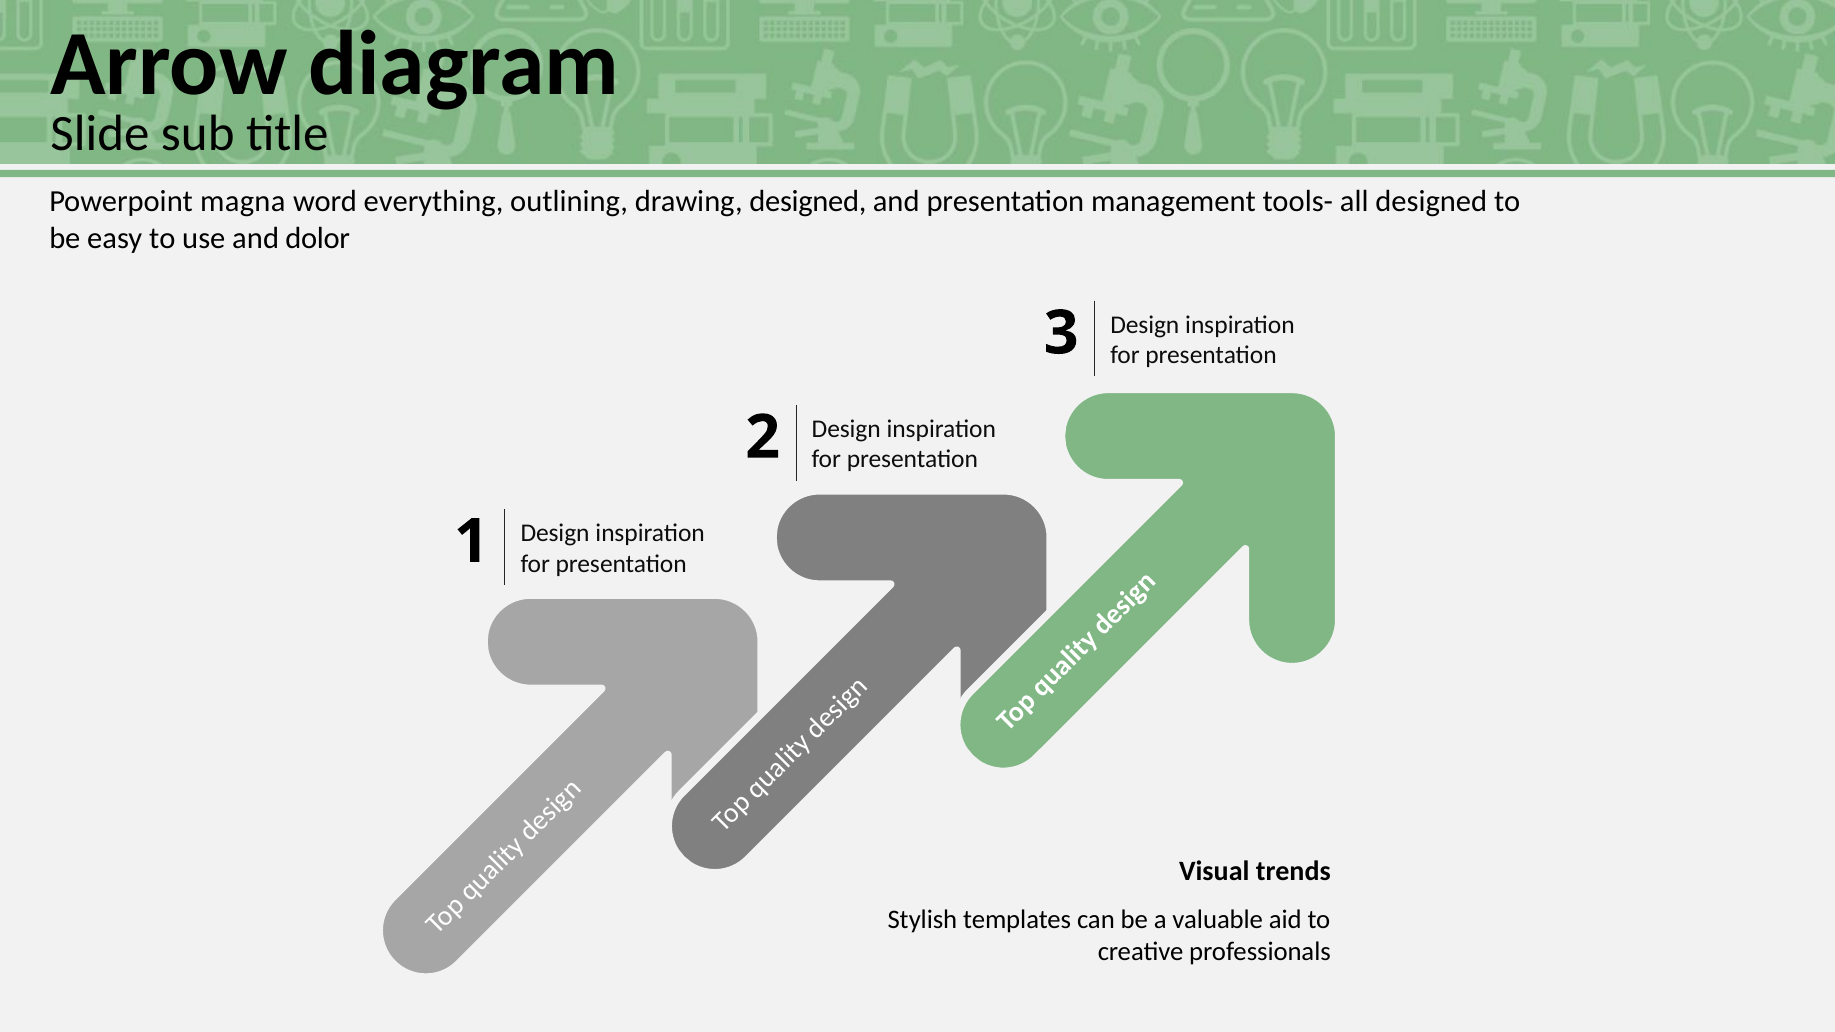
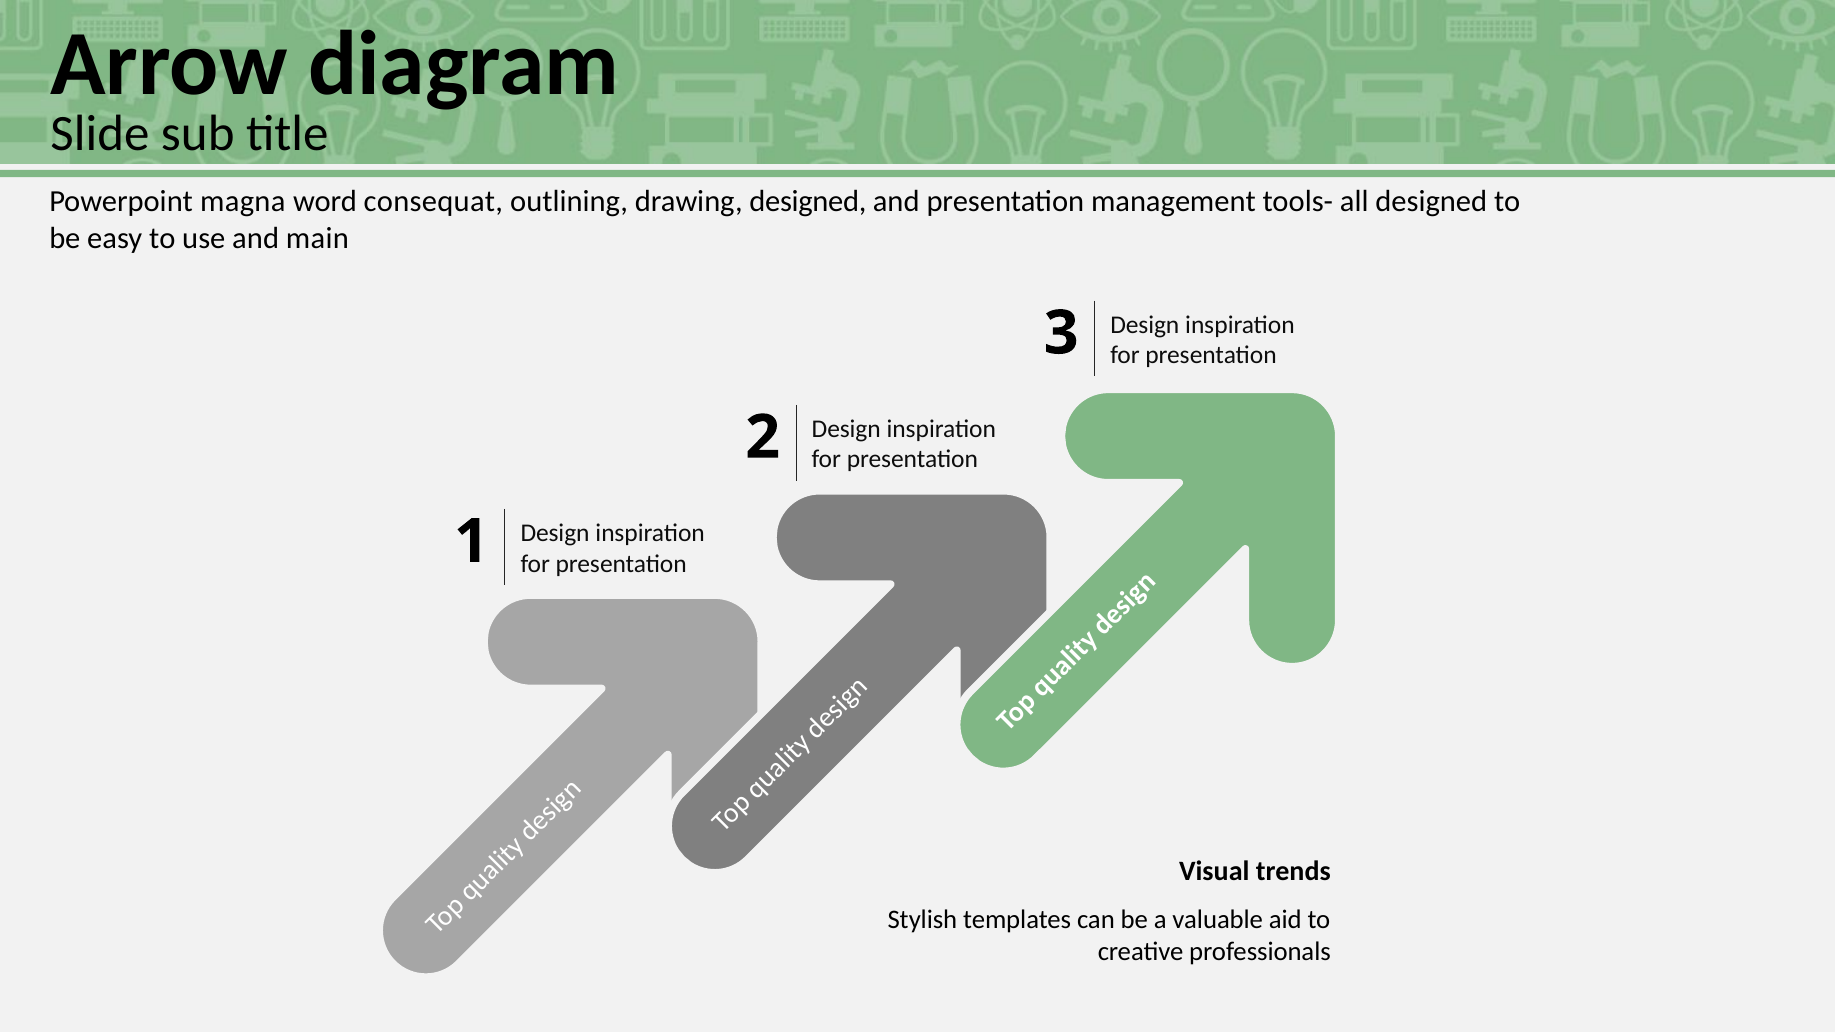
everything: everything -> consequat
dolor: dolor -> main
